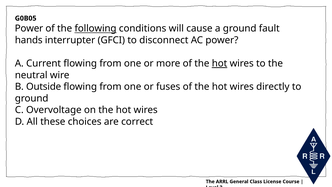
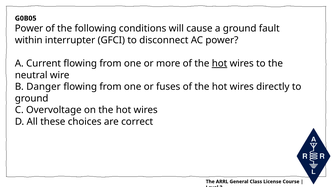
following underline: present -> none
hands: hands -> within
Outside: Outside -> Danger
